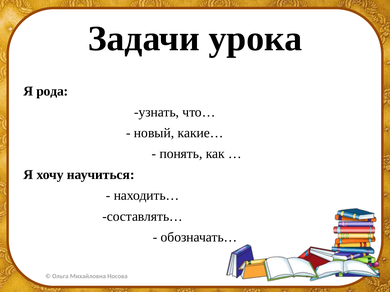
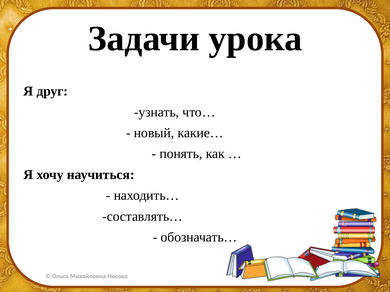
рода: рода -> друг
